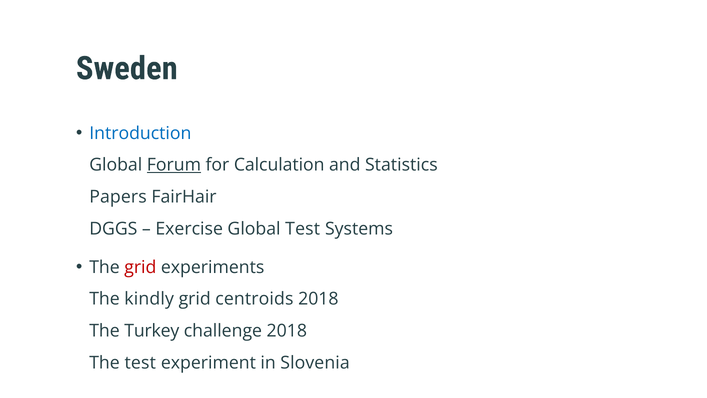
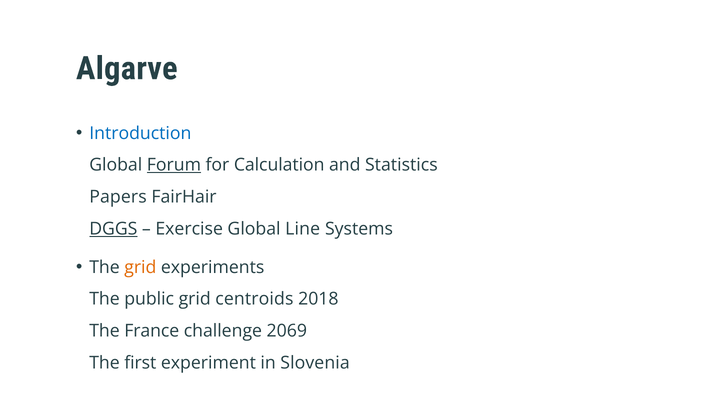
Sweden: Sweden -> Algarve
DGGS underline: none -> present
Global Test: Test -> Line
grid at (140, 267) colour: red -> orange
kindly: kindly -> public
Turkey: Turkey -> France
challenge 2018: 2018 -> 2069
The test: test -> first
